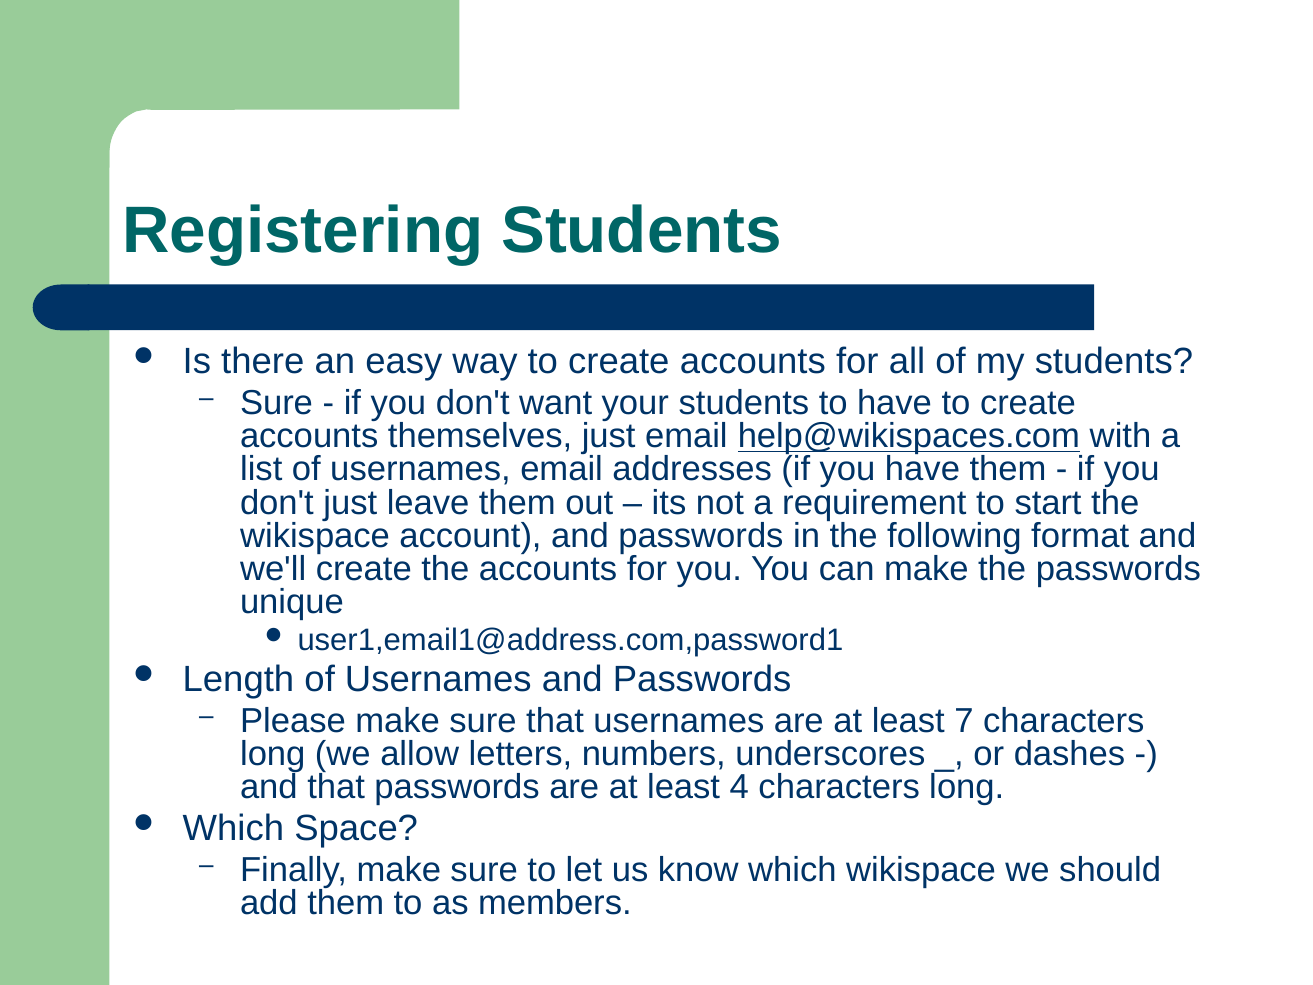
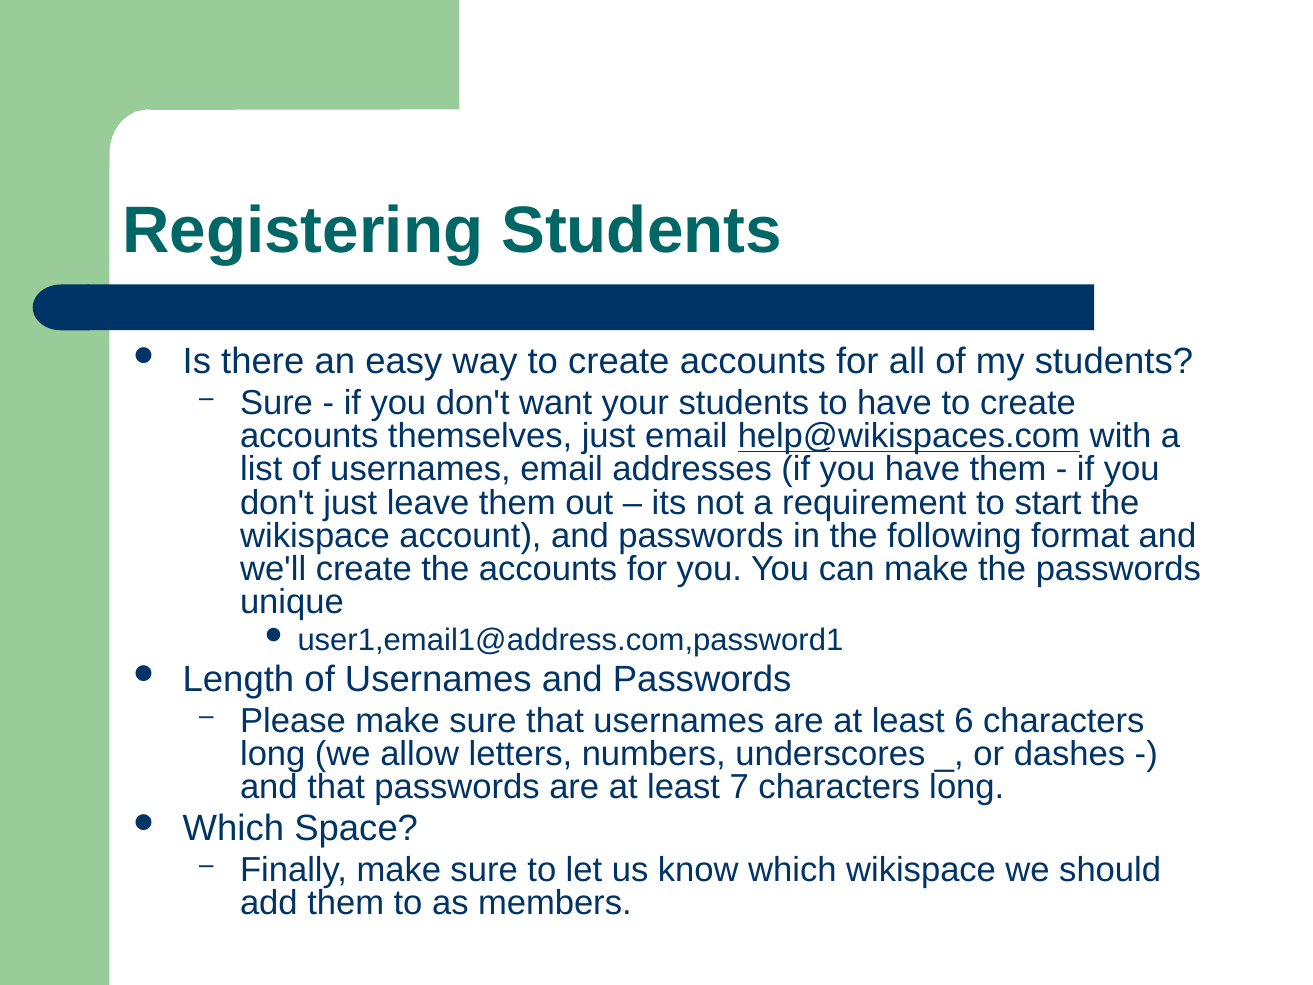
7: 7 -> 6
4: 4 -> 7
